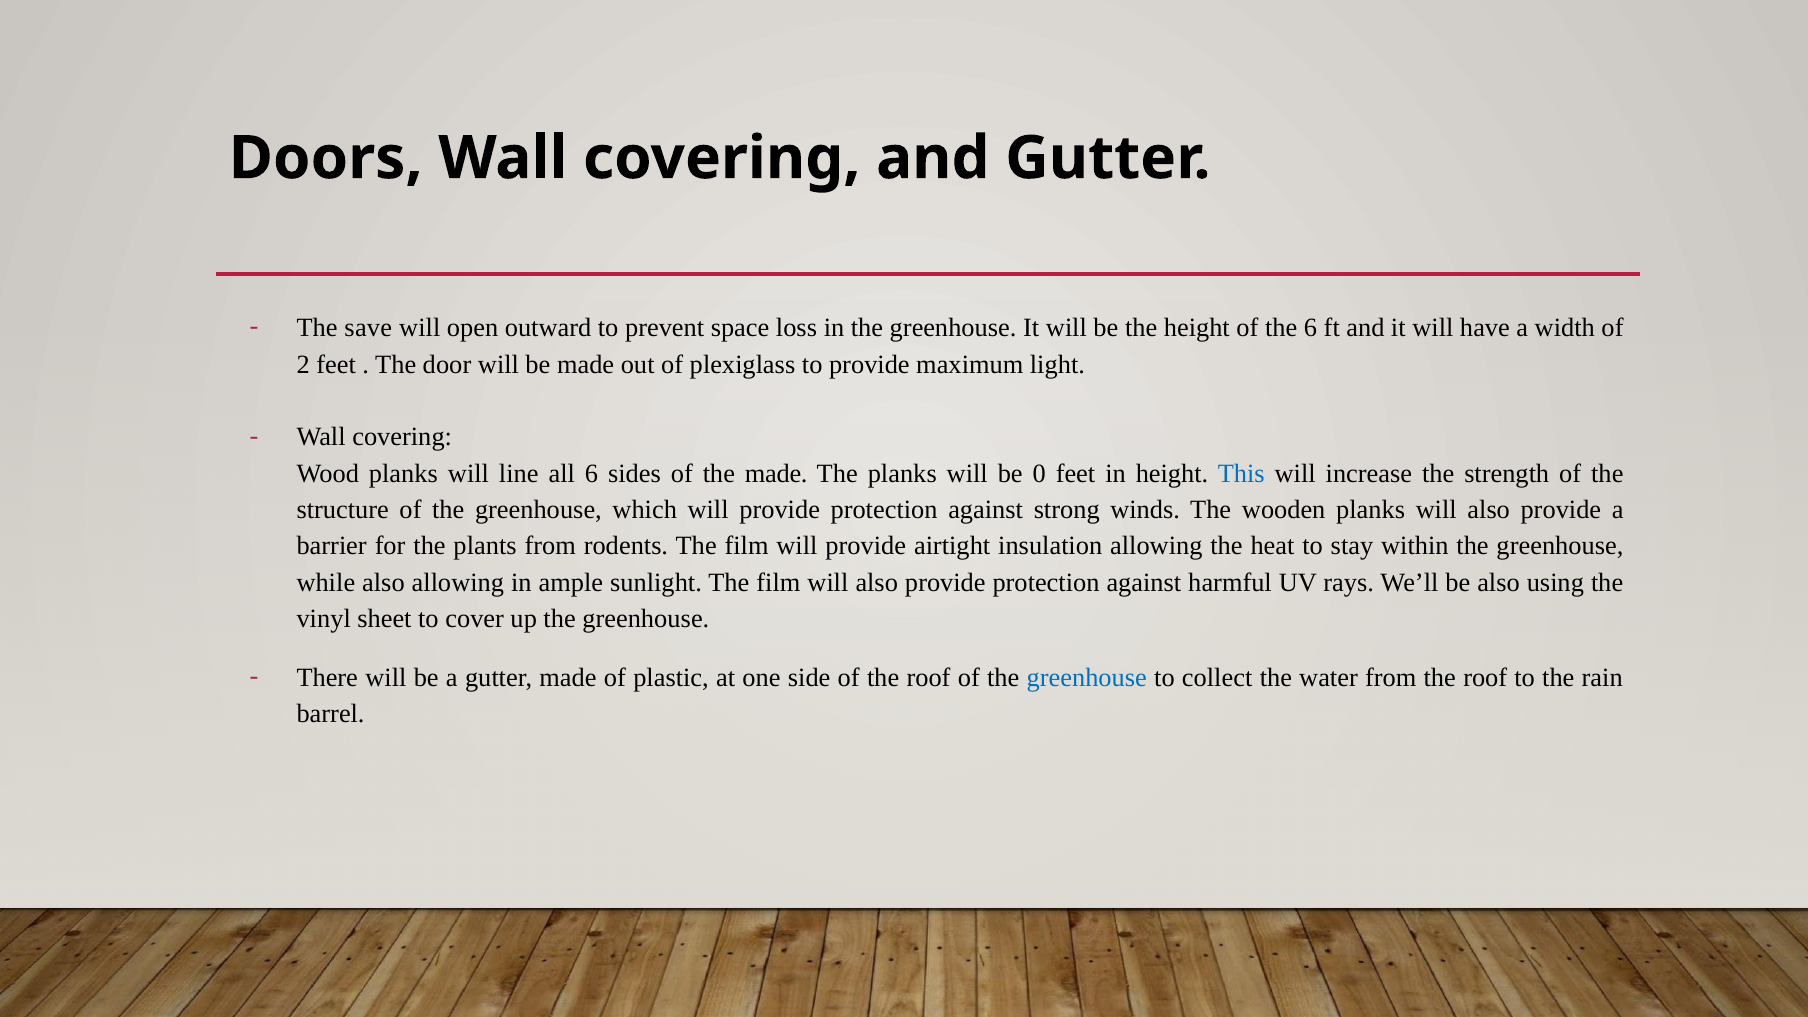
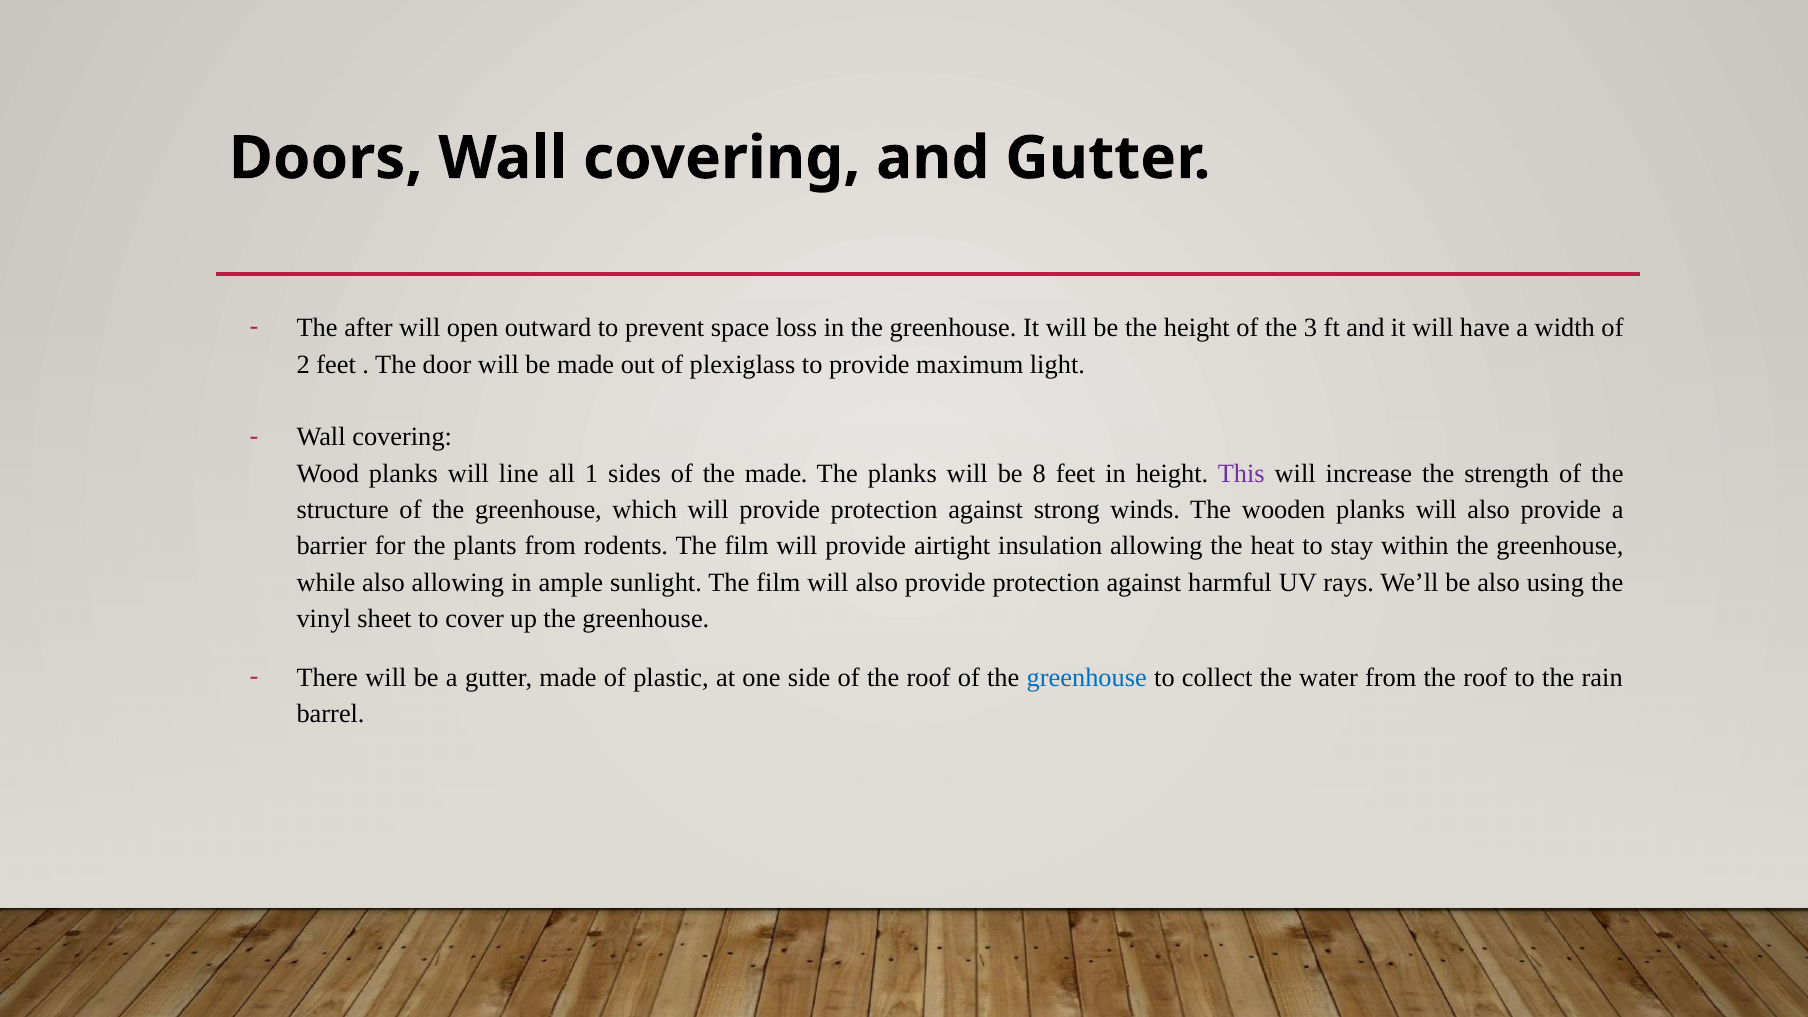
save: save -> after
the 6: 6 -> 3
all 6: 6 -> 1
0: 0 -> 8
This colour: blue -> purple
